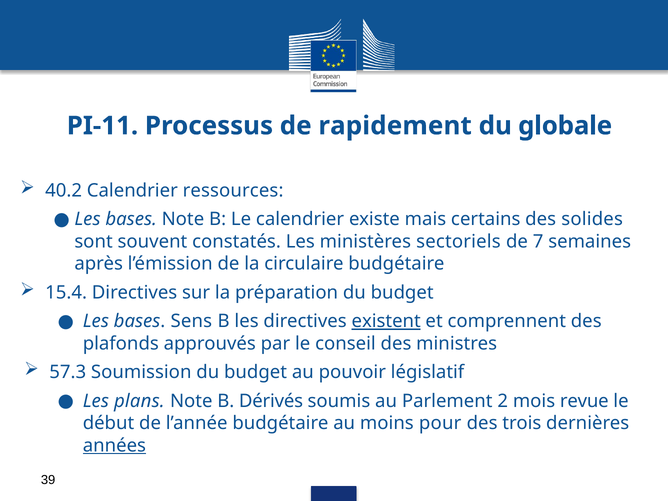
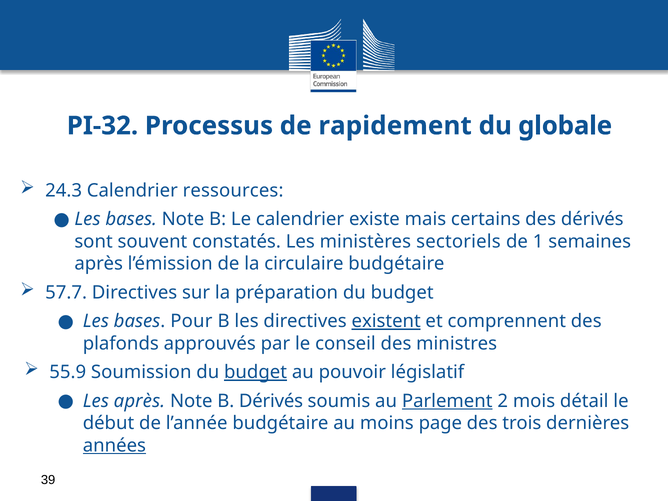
PI-11: PI-11 -> PI-32
40.2: 40.2 -> 24.3
des solides: solides -> dérivés
7: 7 -> 1
15.4: 15.4 -> 57.7
Sens: Sens -> Pour
57.3: 57.3 -> 55.9
budget at (256, 372) underline: none -> present
Les plans: plans -> après
Parlement underline: none -> present
revue: revue -> détail
pour: pour -> page
